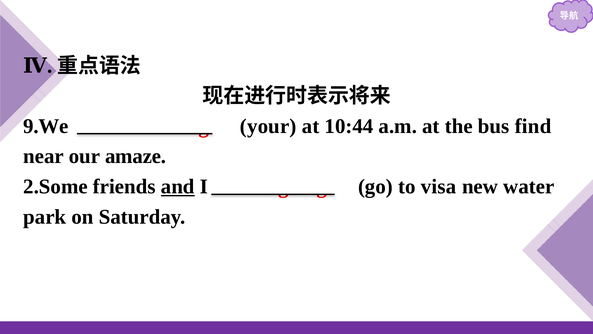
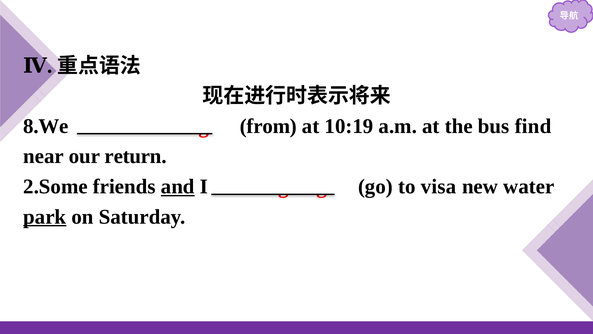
9.We: 9.We -> 8.We
your: your -> from
10:44: 10:44 -> 10:19
amaze: amaze -> return
park underline: none -> present
